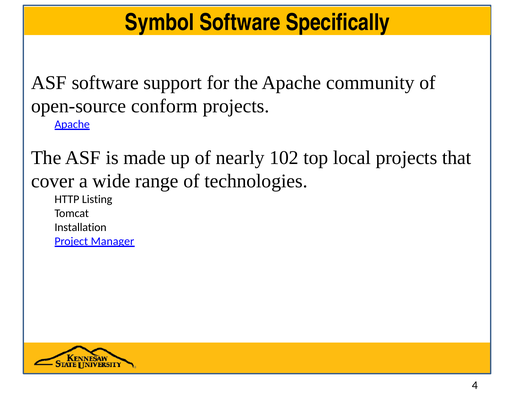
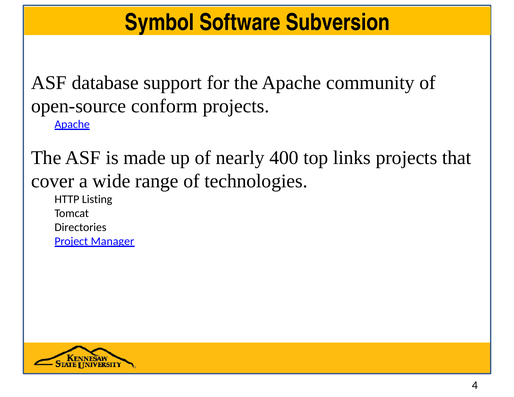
Specifically: Specifically -> Subversion
ASF software: software -> database
102: 102 -> 400
local: local -> links
Installation: Installation -> Directories
